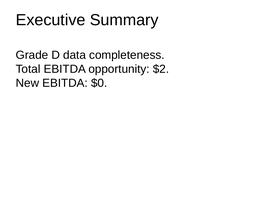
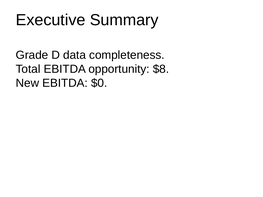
$2: $2 -> $8
